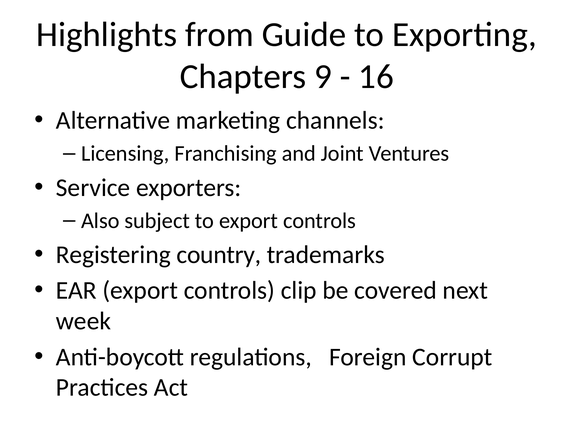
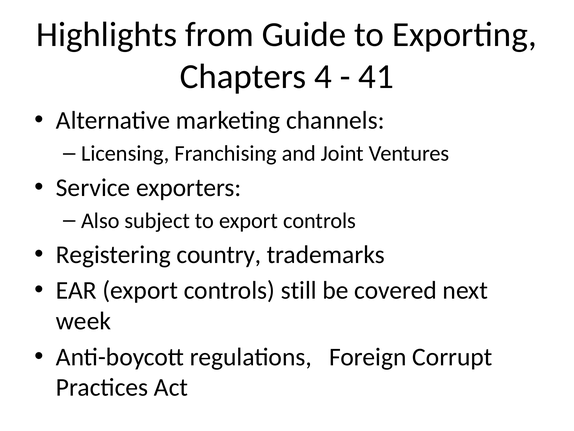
9: 9 -> 4
16: 16 -> 41
clip: clip -> still
